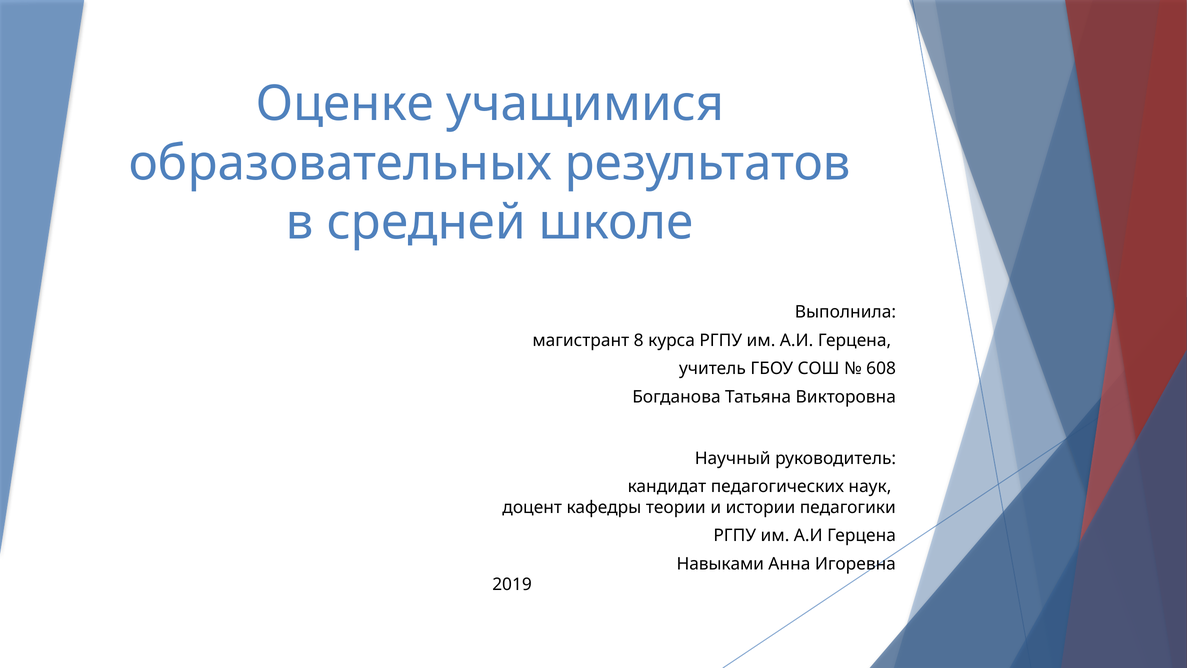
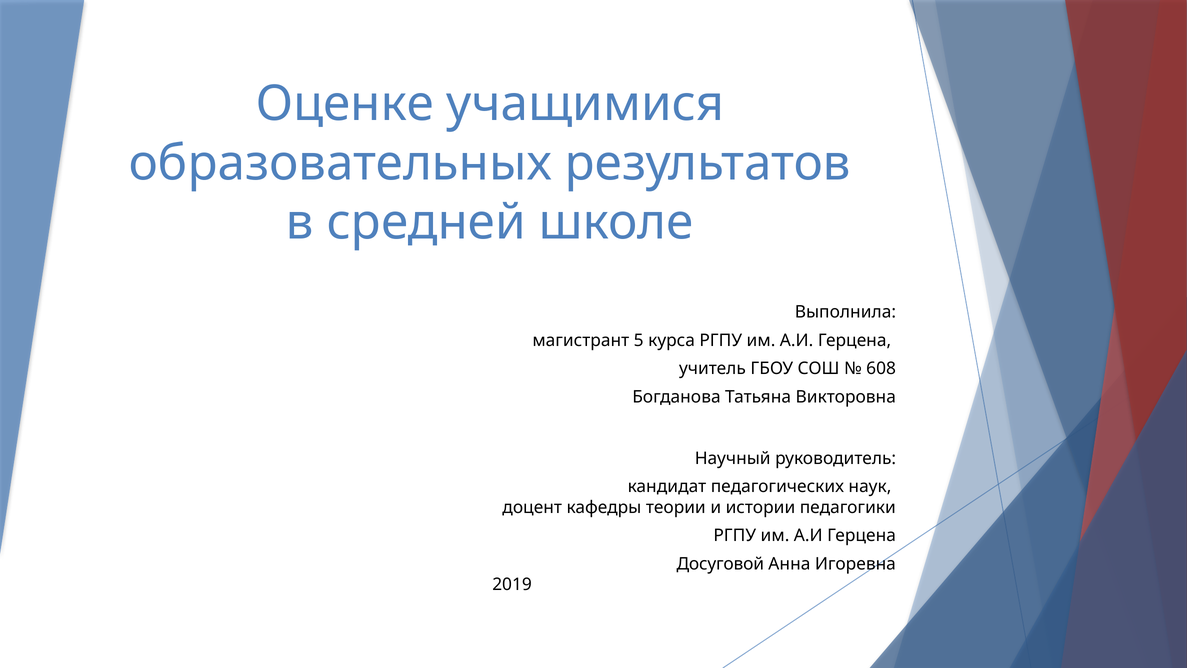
8: 8 -> 5
Навыками: Навыками -> Досуговой
